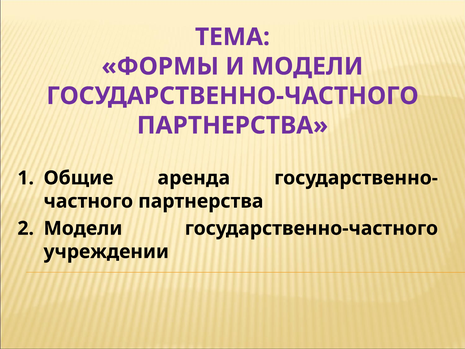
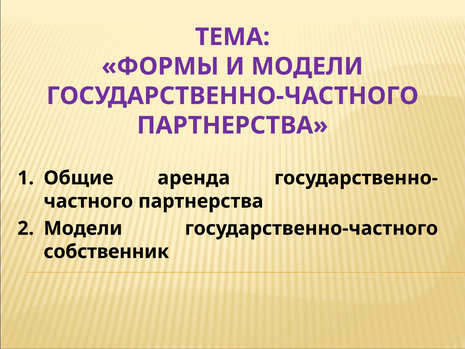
учреждении: учреждении -> собственник
